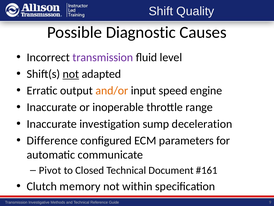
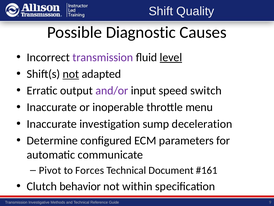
level underline: none -> present
and/or colour: orange -> purple
engine: engine -> switch
range: range -> menu
Difference: Difference -> Determine
Closed: Closed -> Forces
memory: memory -> behavior
